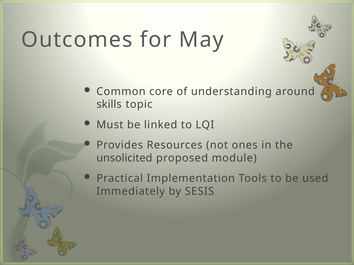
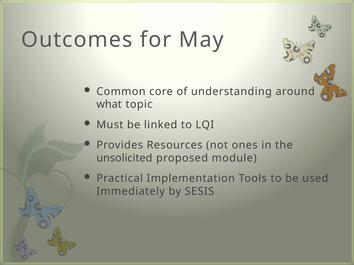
skills: skills -> what
